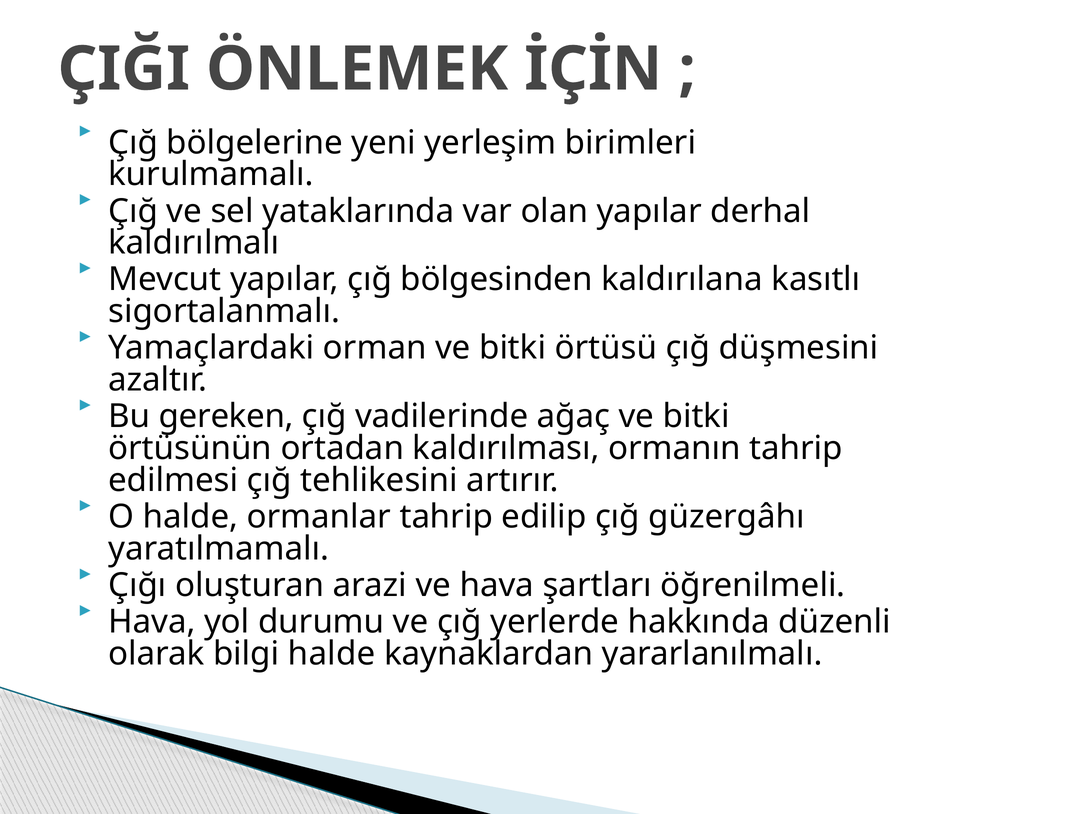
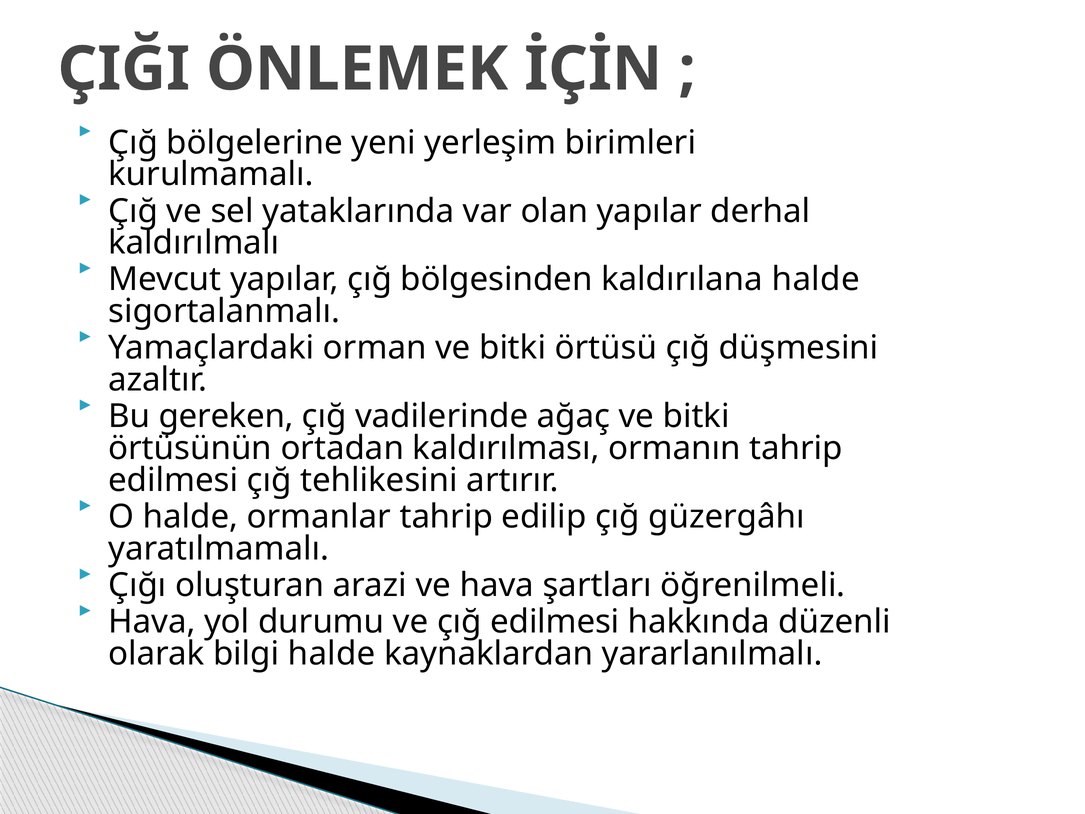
kaldırılana kasıtlı: kasıtlı -> halde
çığ yerlerde: yerlerde -> edilmesi
